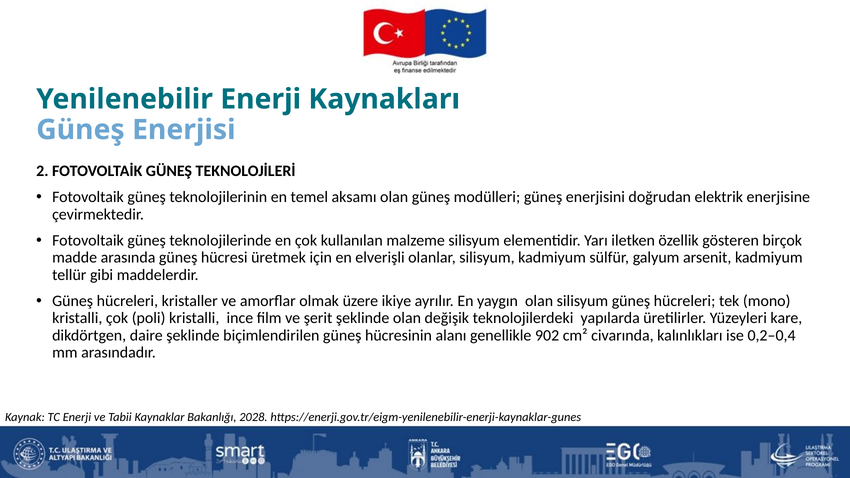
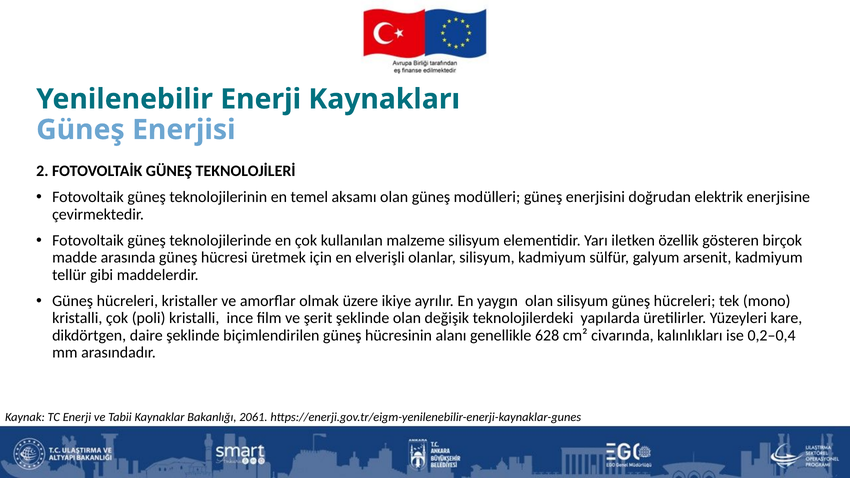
902: 902 -> 628
2028: 2028 -> 2061
